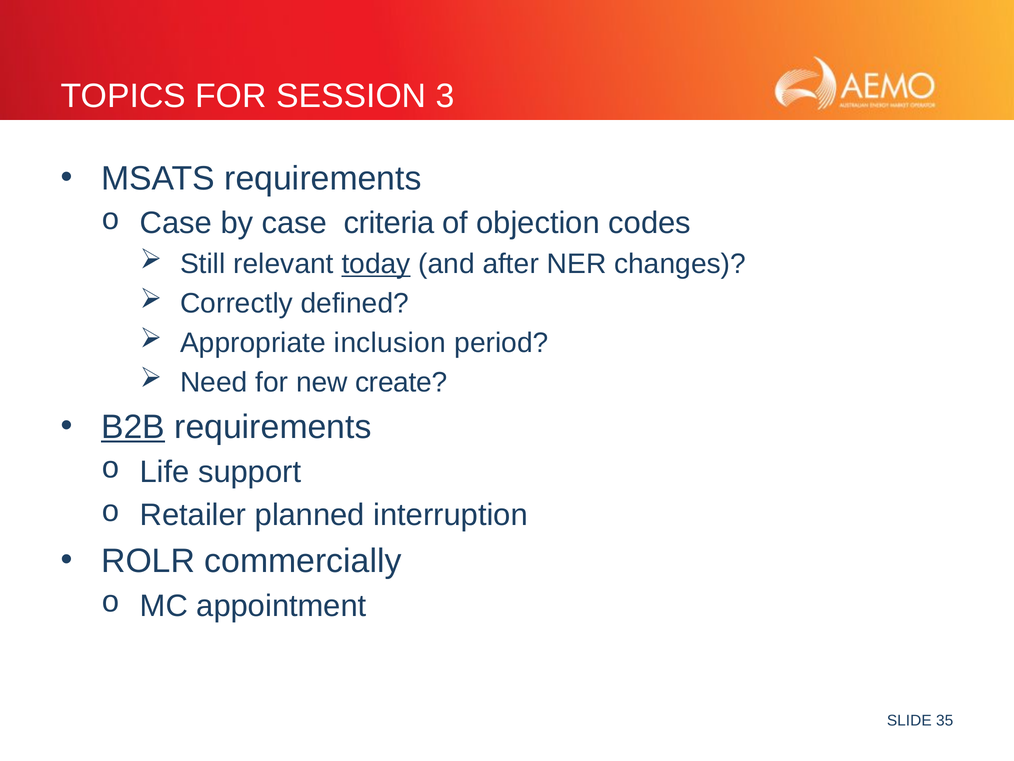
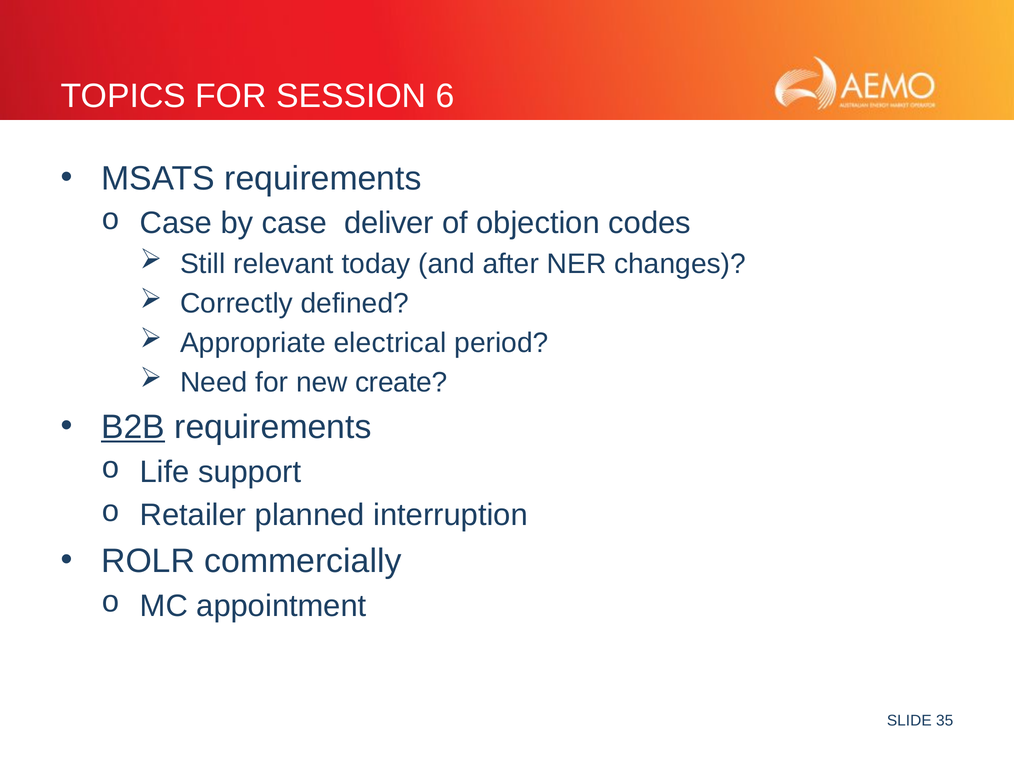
3: 3 -> 6
criteria: criteria -> deliver
today underline: present -> none
inclusion: inclusion -> electrical
